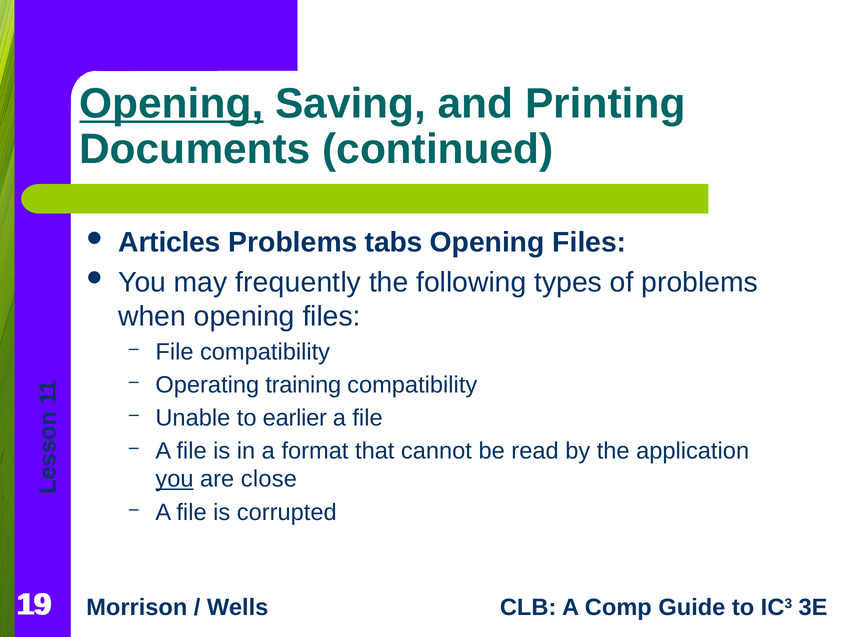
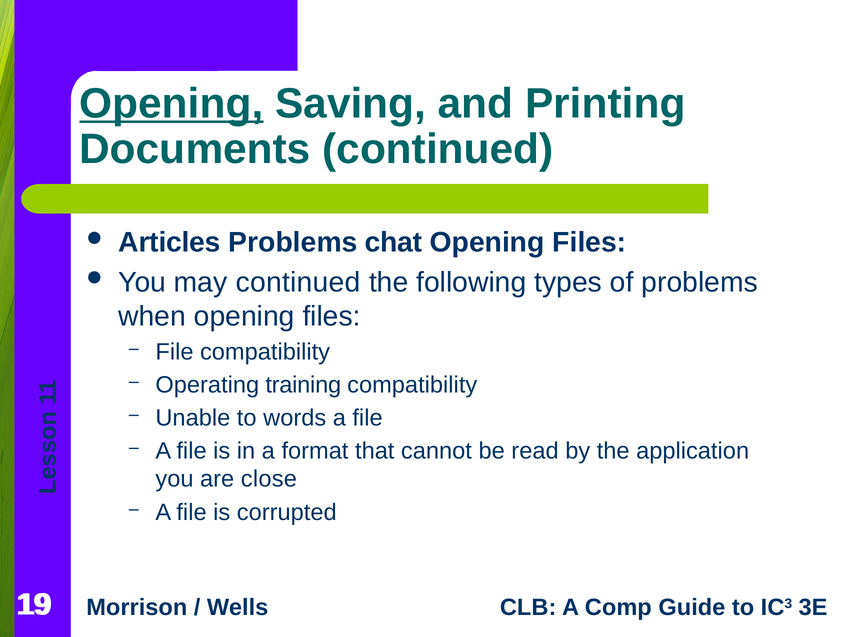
tabs: tabs -> chat
may frequently: frequently -> continued
earlier: earlier -> words
you at (175, 480) underline: present -> none
